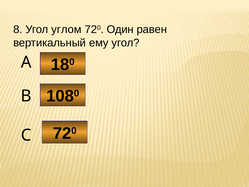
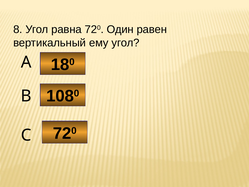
углом: углом -> равна
